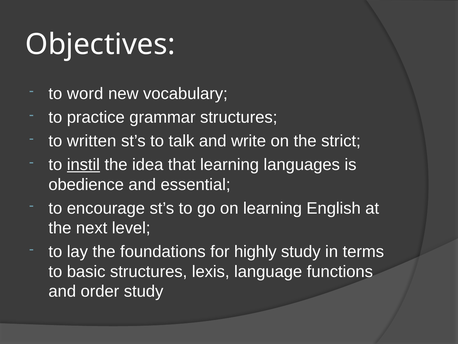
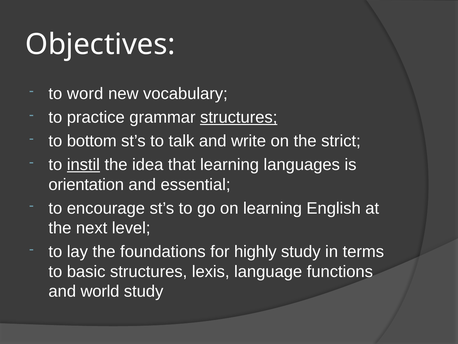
structures at (239, 117) underline: none -> present
written: written -> bottom
obedience: obedience -> orientation
order: order -> world
